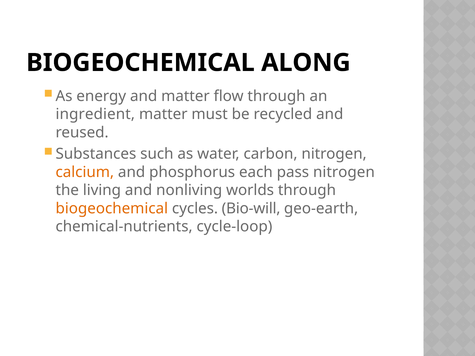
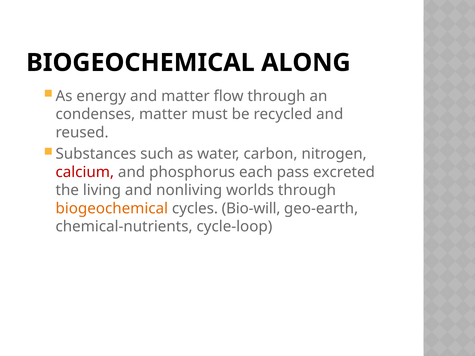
ingredient: ingredient -> condenses
calcium colour: orange -> red
pass nitrogen: nitrogen -> excreted
